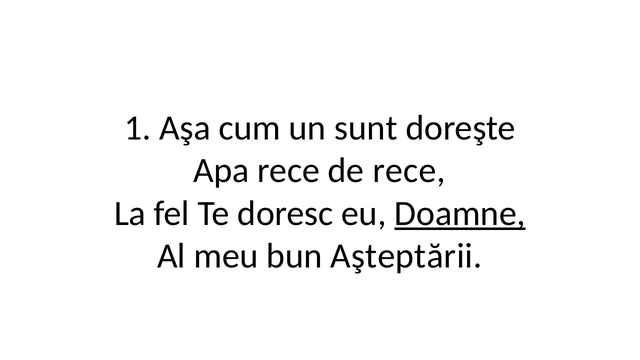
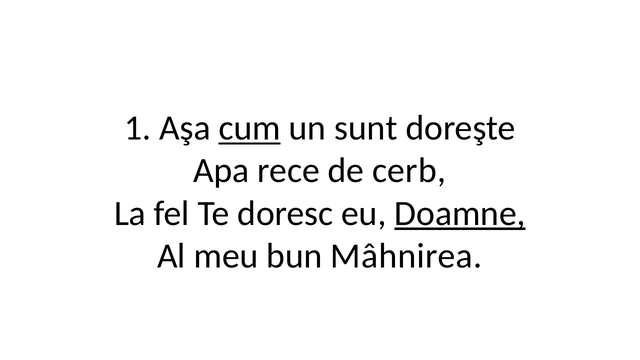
cum underline: none -> present
de rece: rece -> cerb
Aşteptării: Aşteptării -> Mâhnirea
